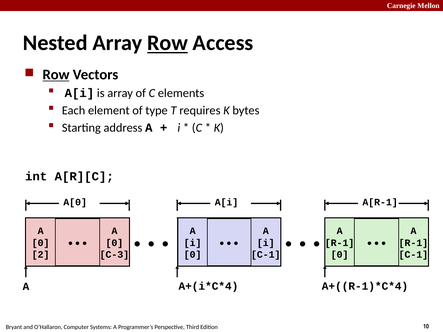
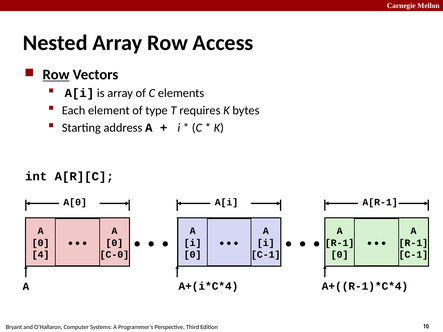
Row at (168, 43) underline: present -> none
2: 2 -> 4
C-3: C-3 -> C-0
